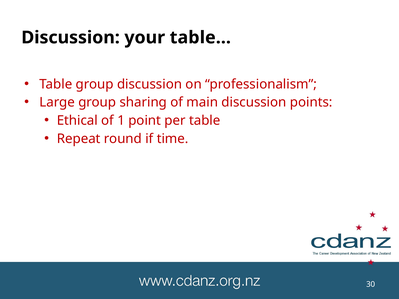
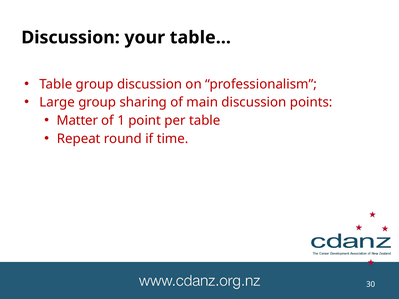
Ethical: Ethical -> Matter
